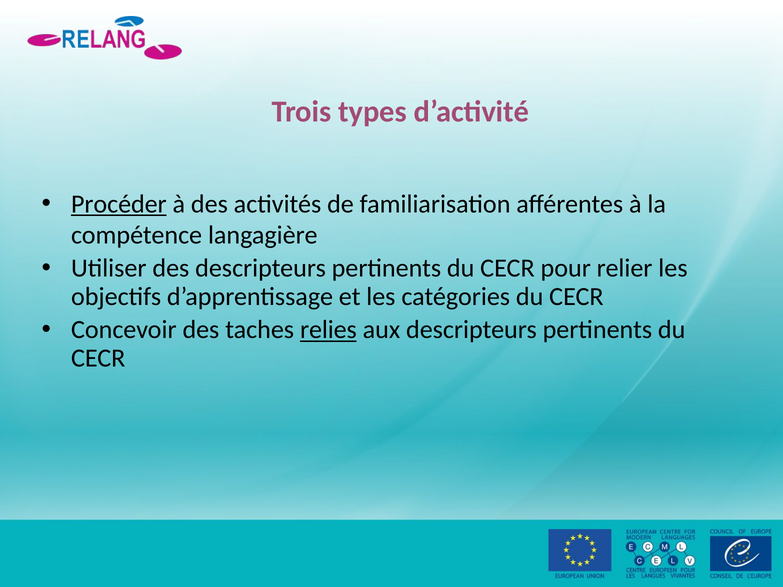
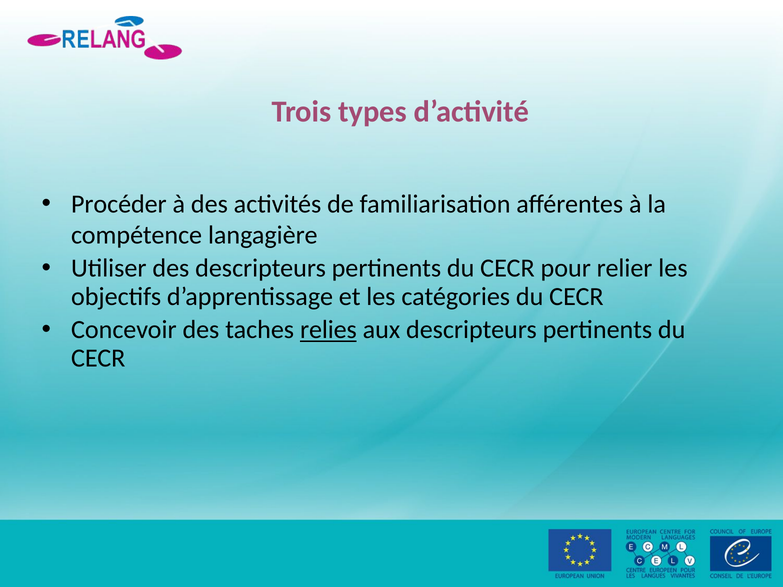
Procéder underline: present -> none
